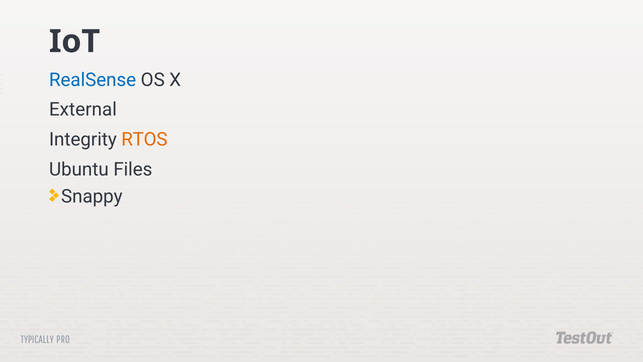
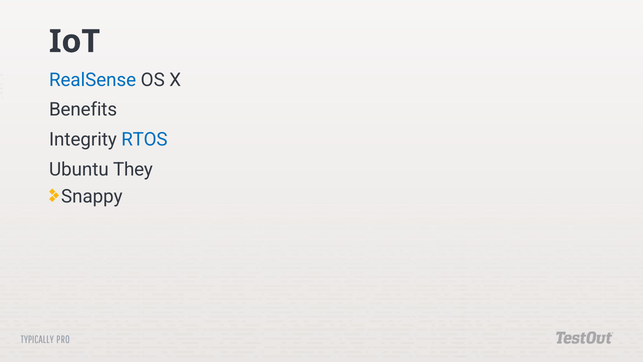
External: External -> Benefits
RTOS colour: orange -> blue
Files: Files -> They
